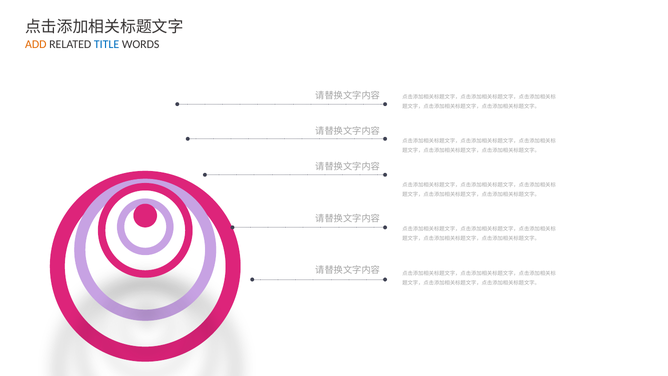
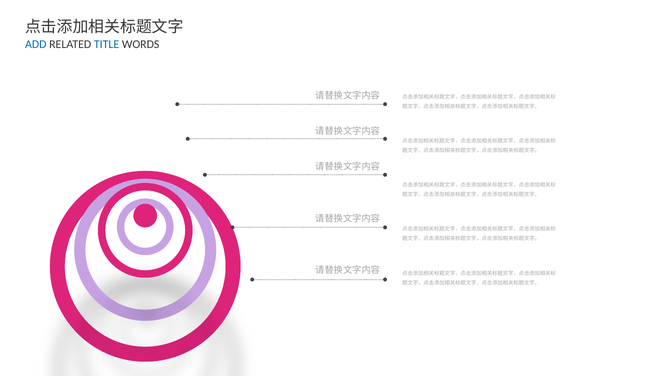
ADD colour: orange -> blue
